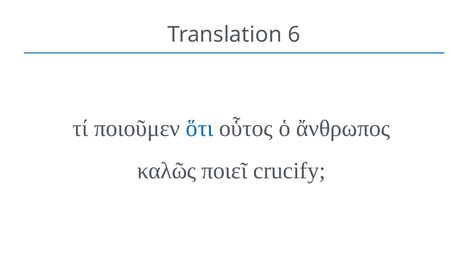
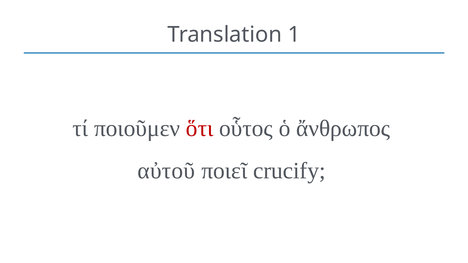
6: 6 -> 1
ὅτι colour: blue -> red
καλῶς: καλῶς -> αὐτοῦ
